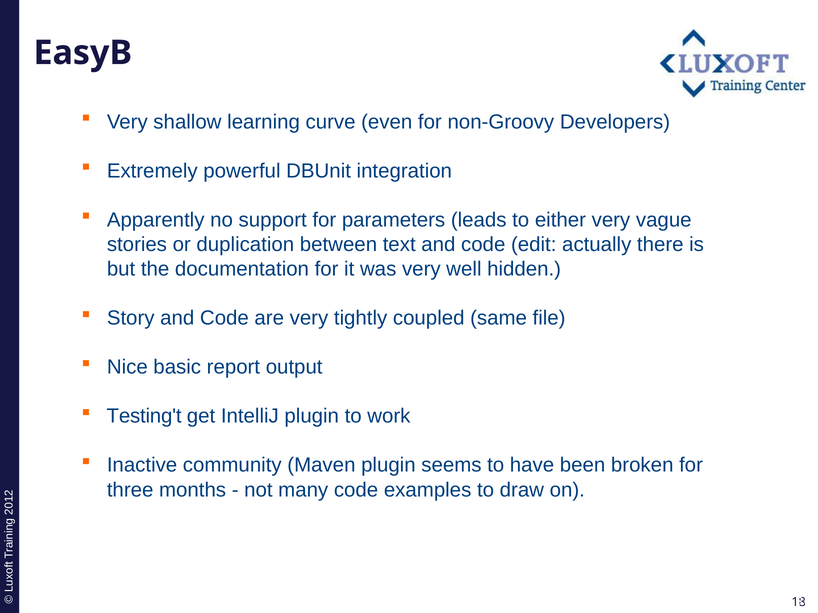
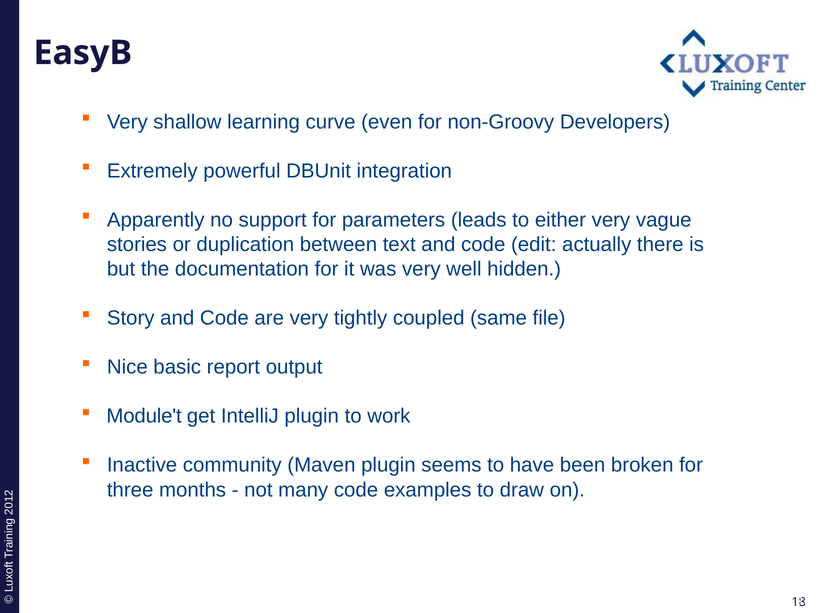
Testing't: Testing't -> Module't
